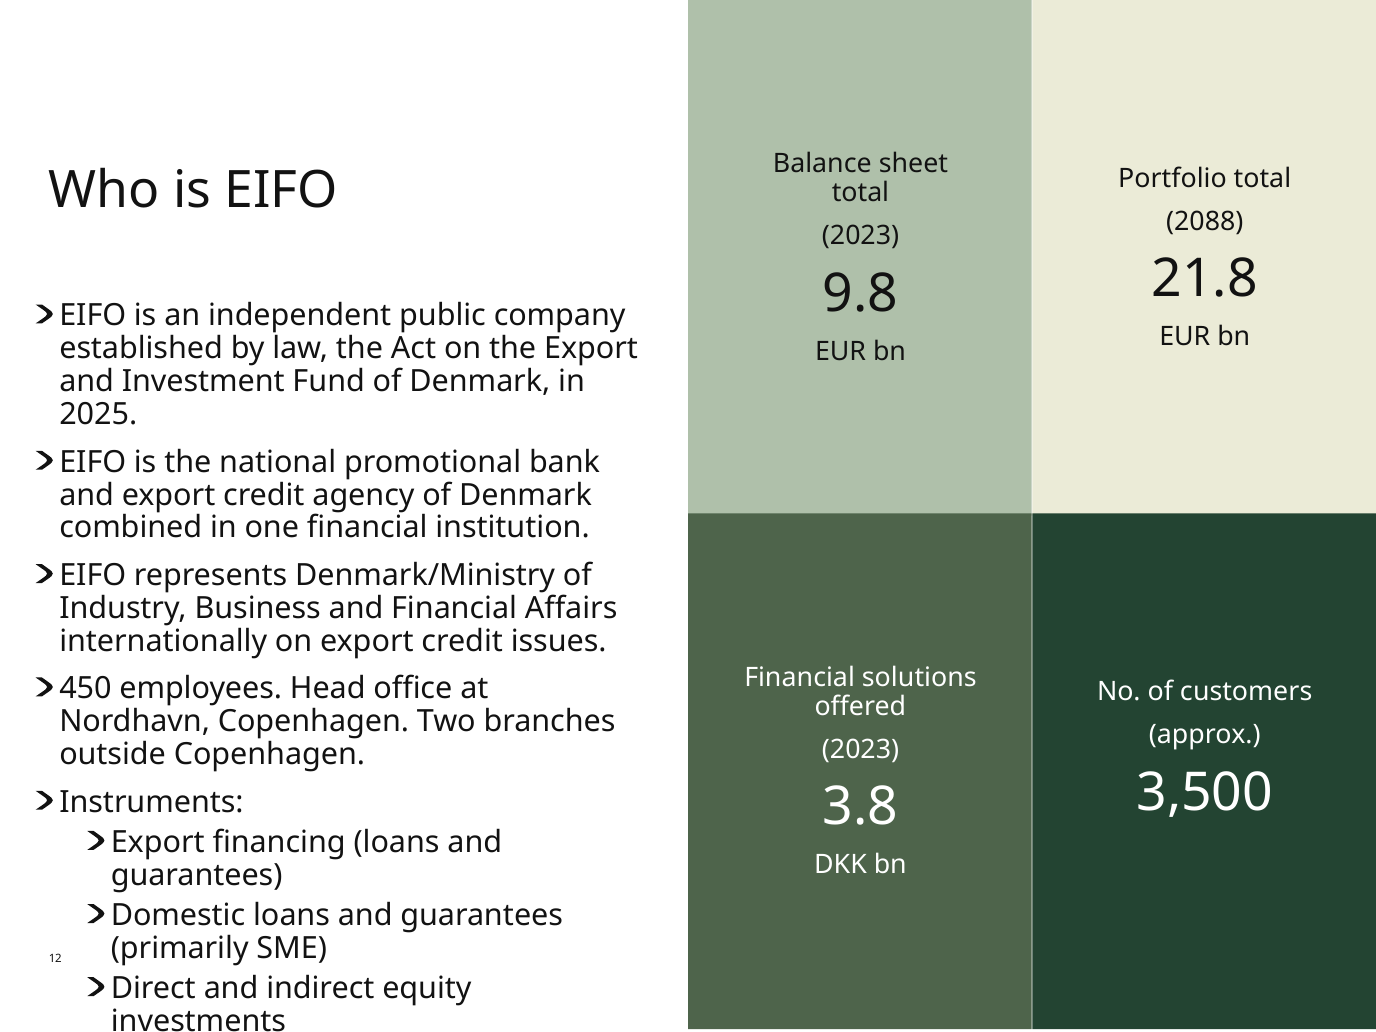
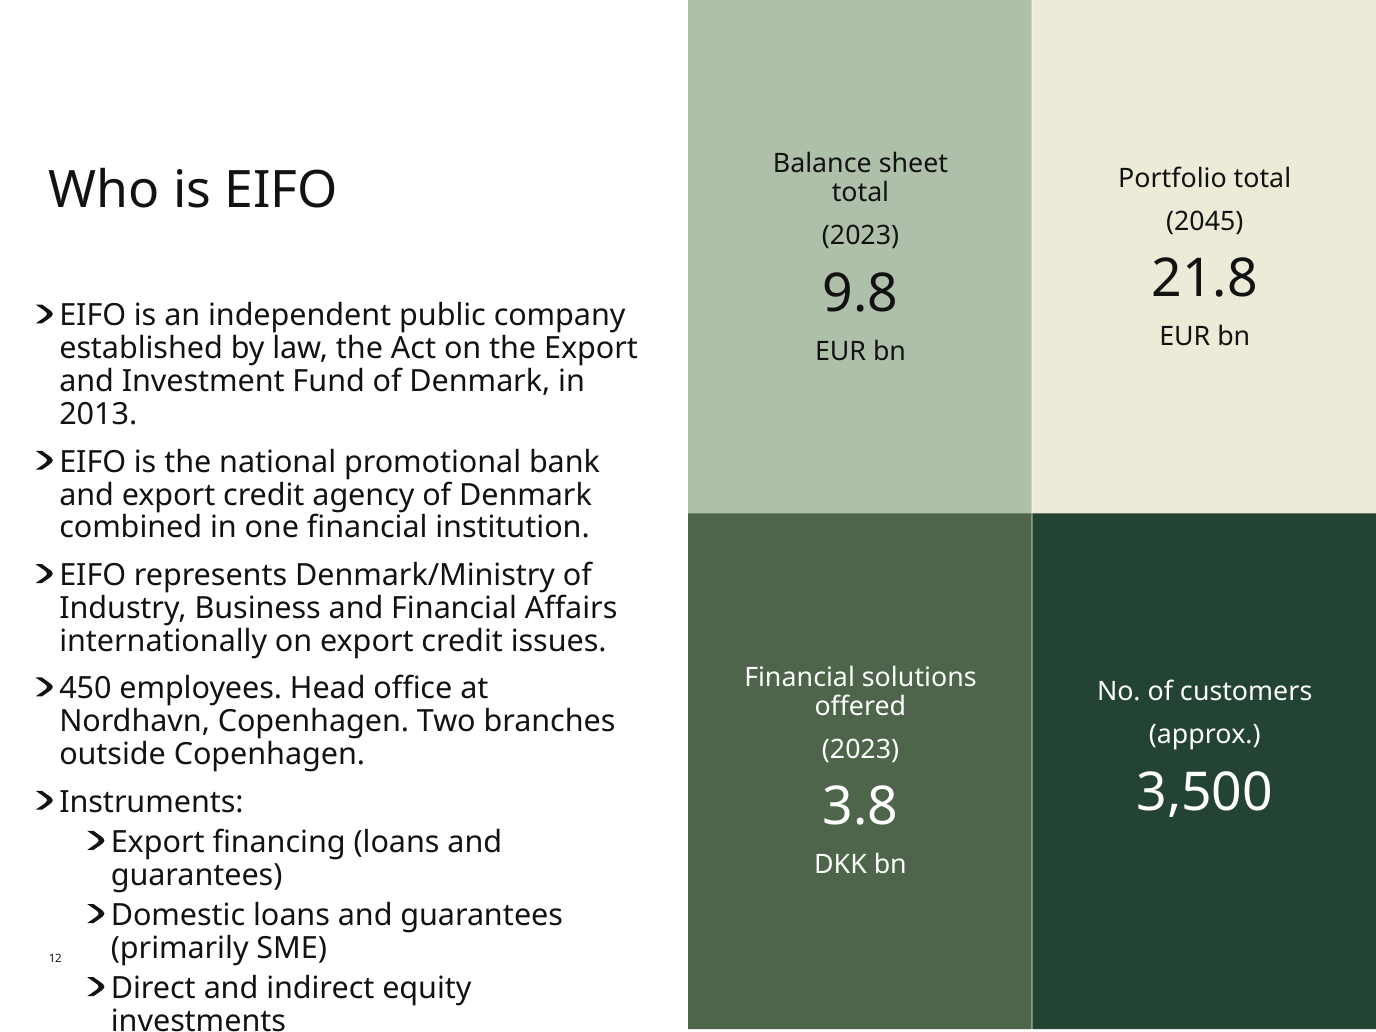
2088: 2088 -> 2045
2025: 2025 -> 2013
